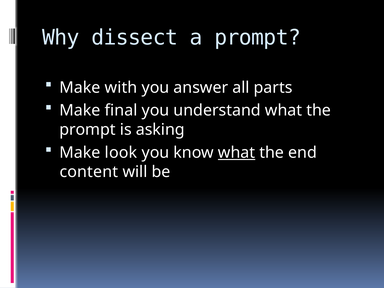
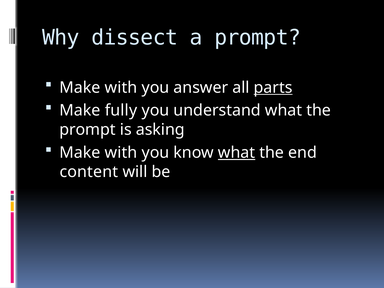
parts underline: none -> present
final: final -> fully
look at (121, 153): look -> with
